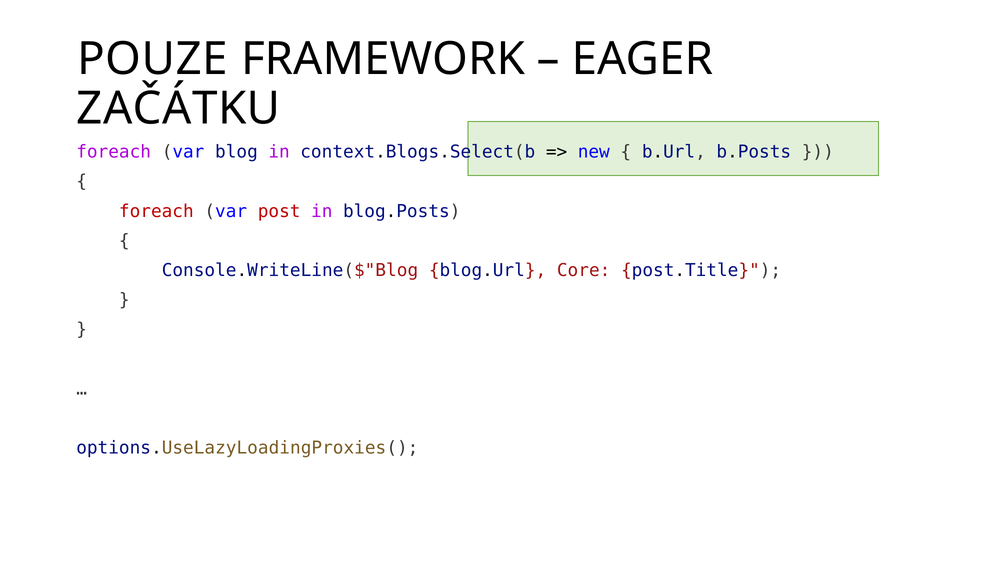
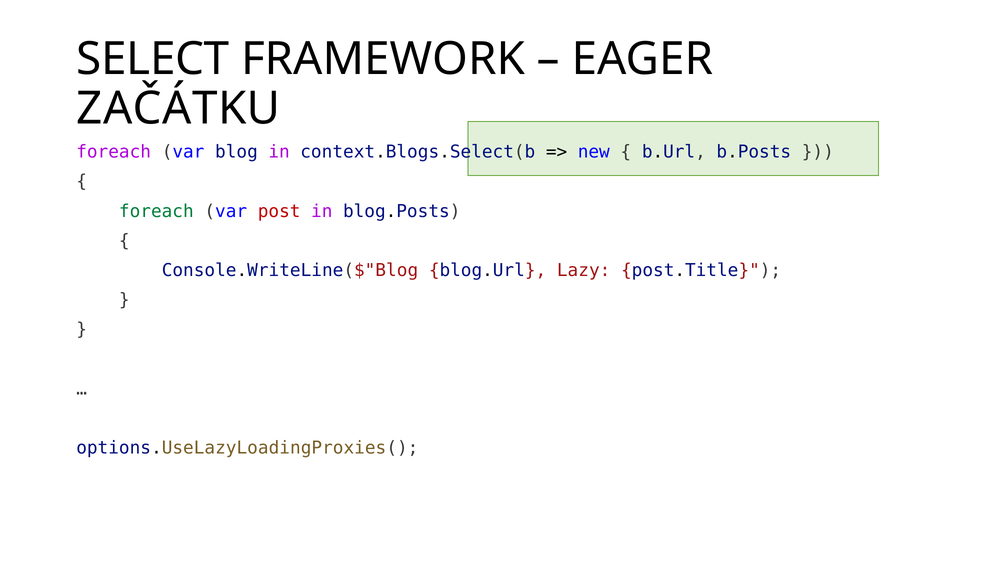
POUZE: POUZE -> SELECT
foreach at (156, 211) colour: red -> green
Core: Core -> Lazy
